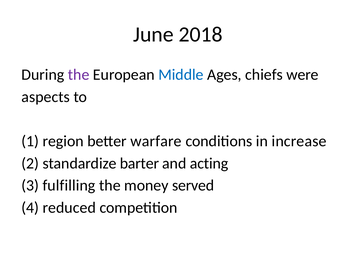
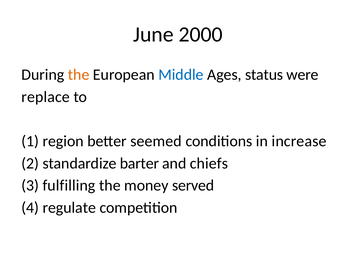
2018: 2018 -> 2000
the at (79, 75) colour: purple -> orange
chiefs: chiefs -> status
aspects: aspects -> replace
warfare: warfare -> seemed
acting: acting -> chiefs
reduced: reduced -> regulate
